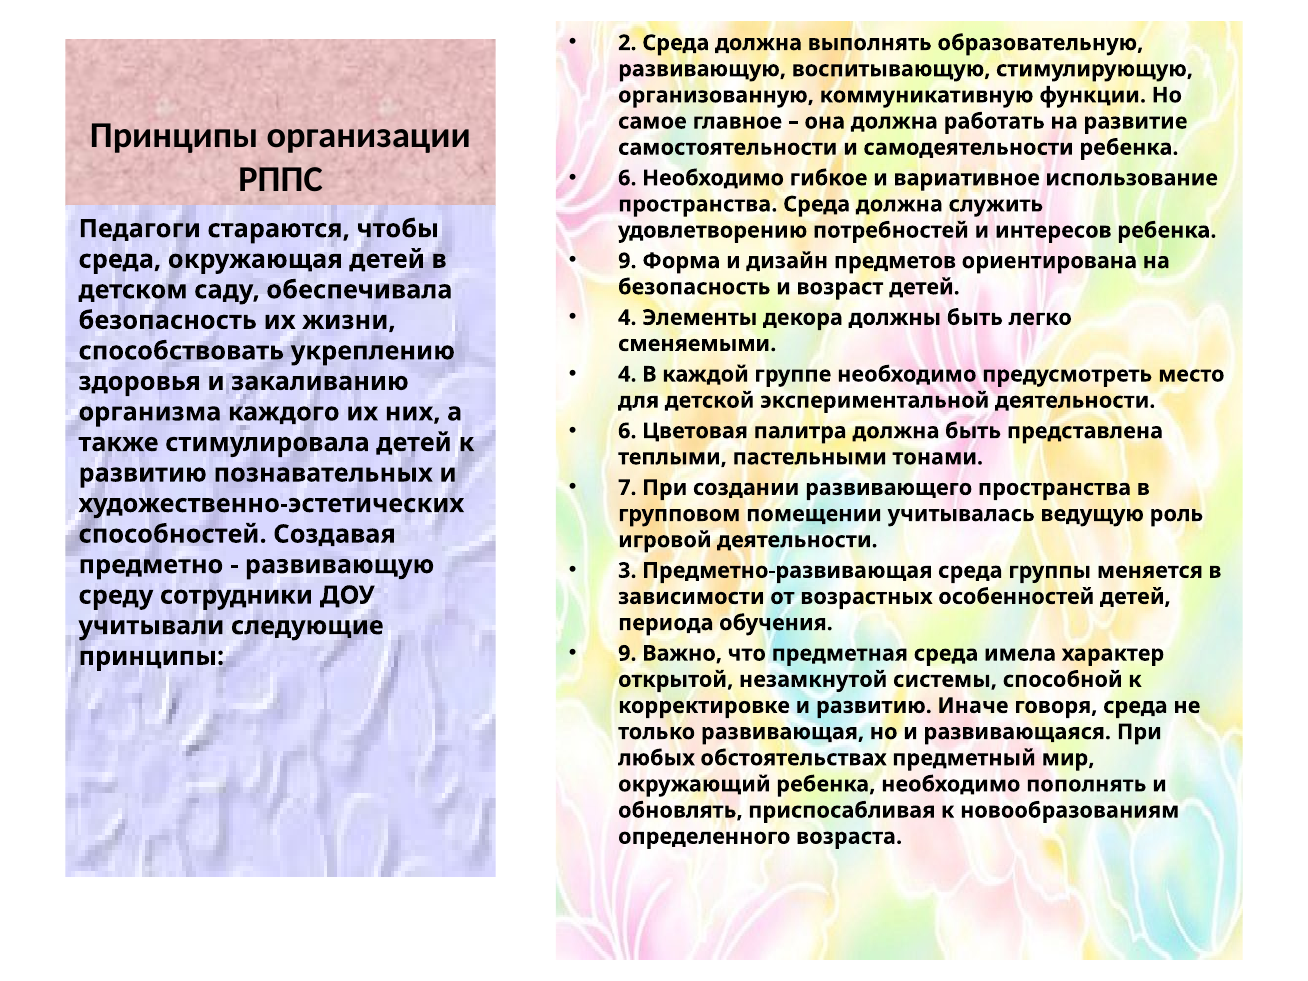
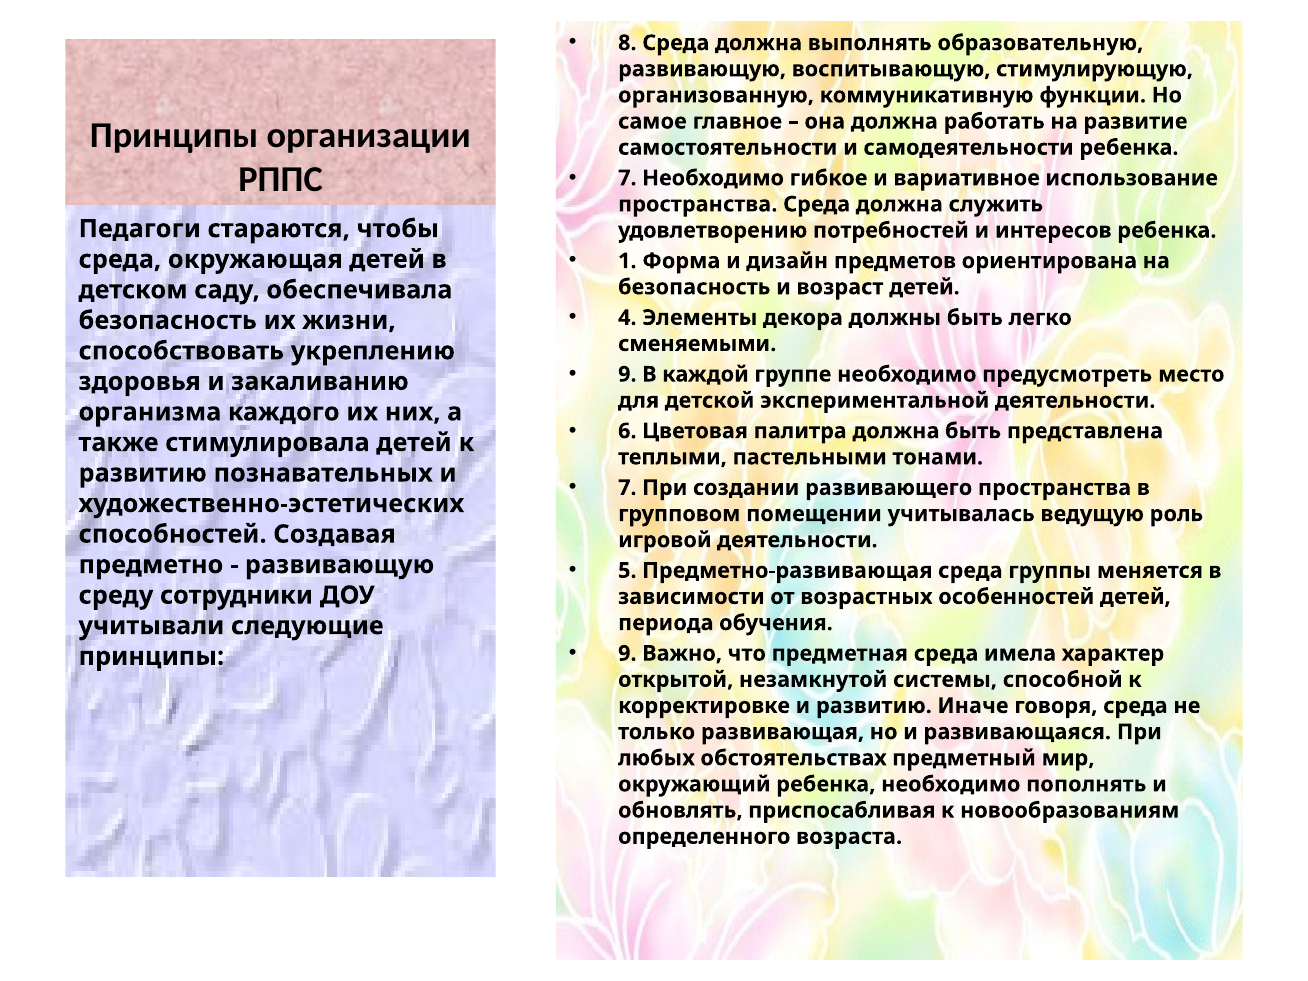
2: 2 -> 8
6 at (627, 178): 6 -> 7
9 at (627, 261): 9 -> 1
4 at (627, 374): 4 -> 9
3: 3 -> 5
